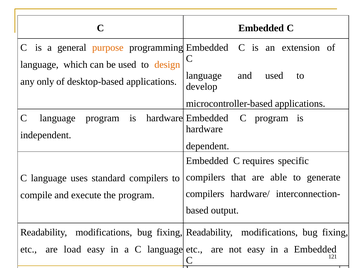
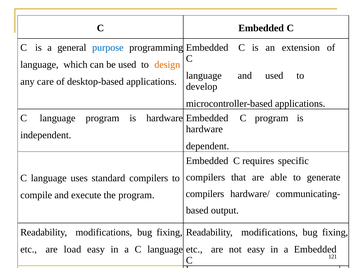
purpose colour: orange -> blue
only: only -> care
interconnection-: interconnection- -> communicating-
